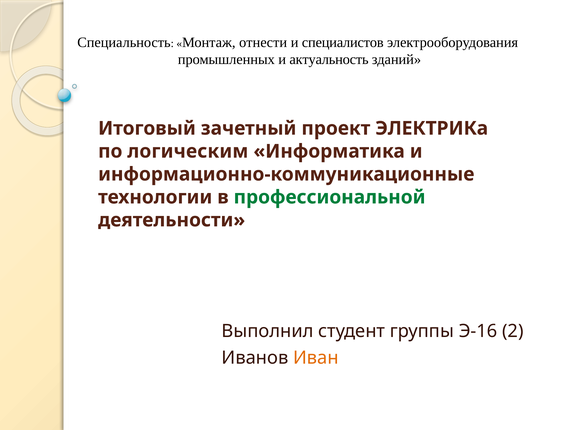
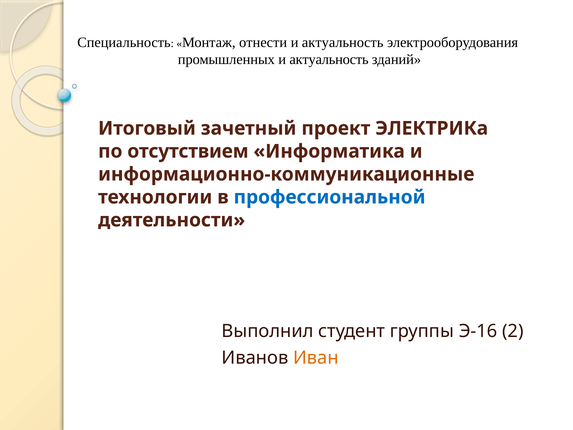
специалистов at (343, 42): специалистов -> актуальность
логическим: логическим -> отсутствием
профессиональной colour: green -> blue
